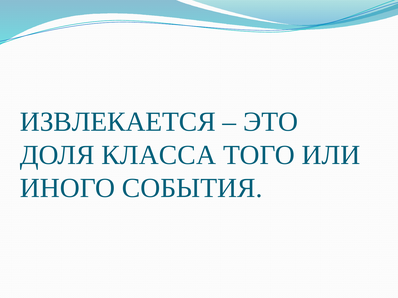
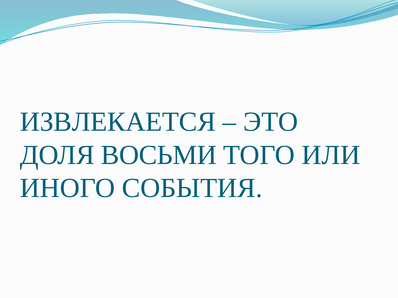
КЛАССА: КЛАССА -> ВОСЬМИ
